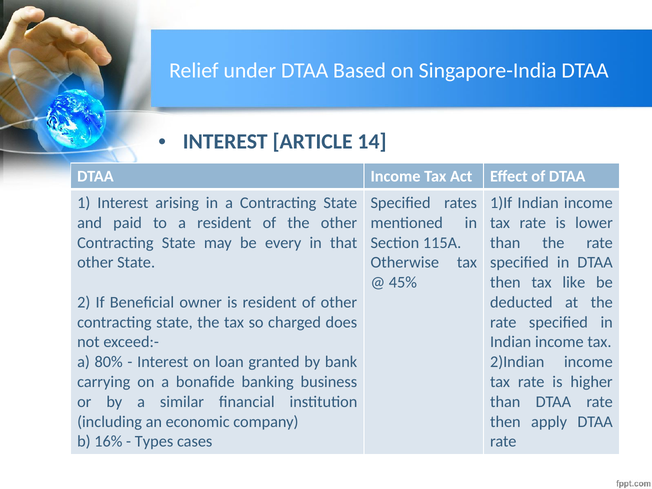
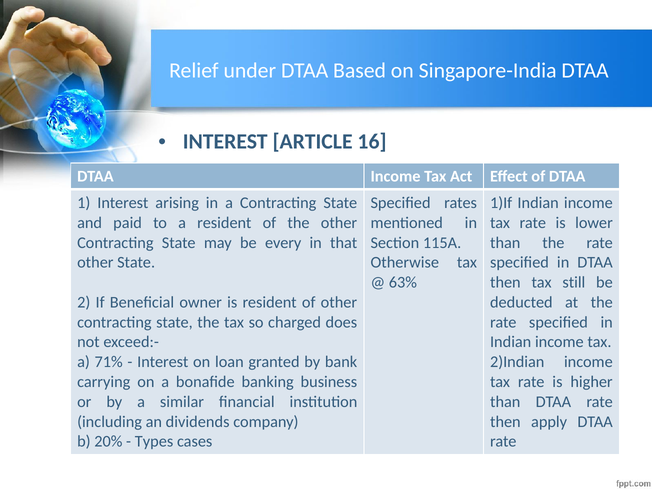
14: 14 -> 16
45%: 45% -> 63%
like: like -> still
80%: 80% -> 71%
economic: economic -> dividends
16%: 16% -> 20%
